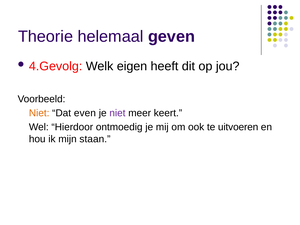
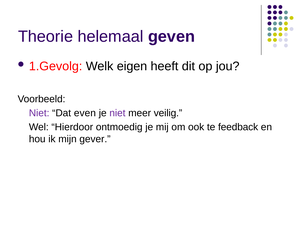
4.Gevolg: 4.Gevolg -> 1.Gevolg
Niet at (39, 113) colour: orange -> purple
keert: keert -> veilig
uitvoeren: uitvoeren -> feedback
staan: staan -> gever
